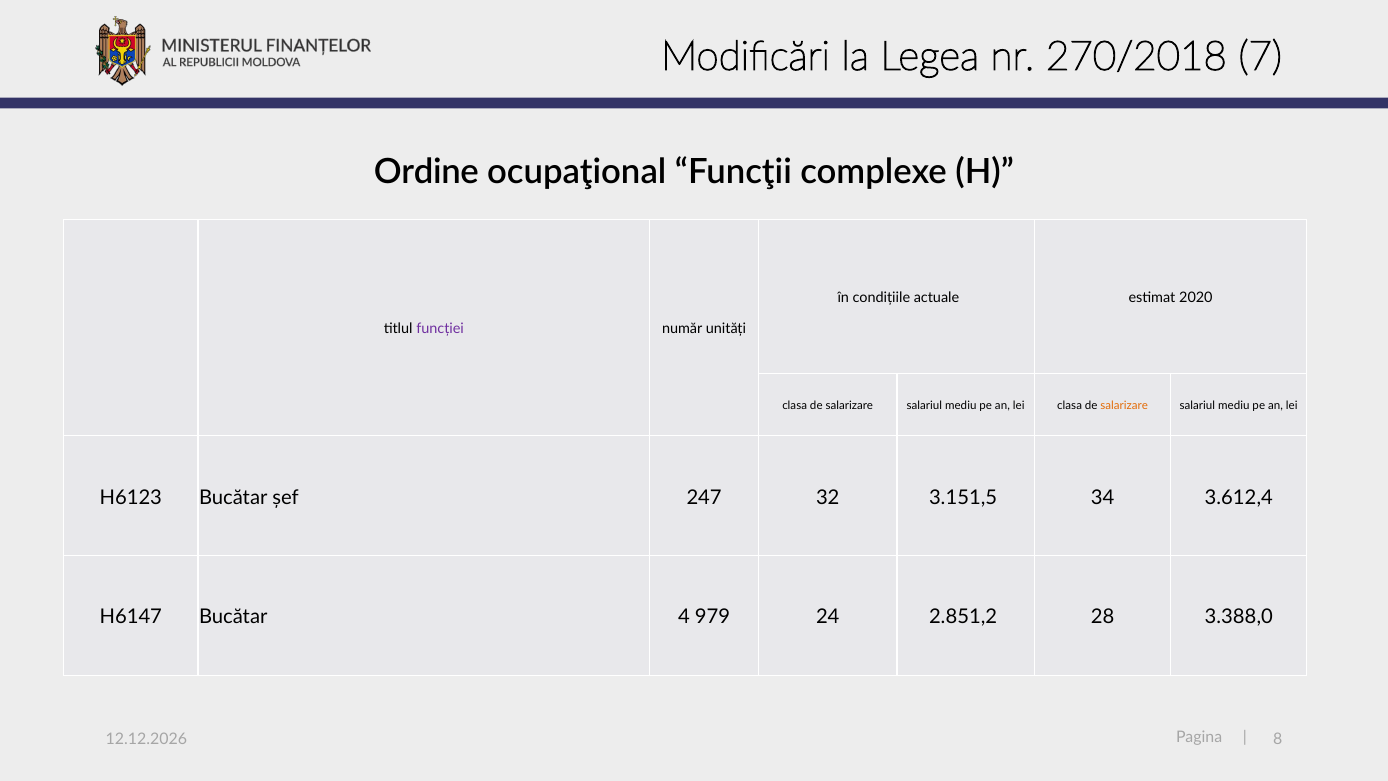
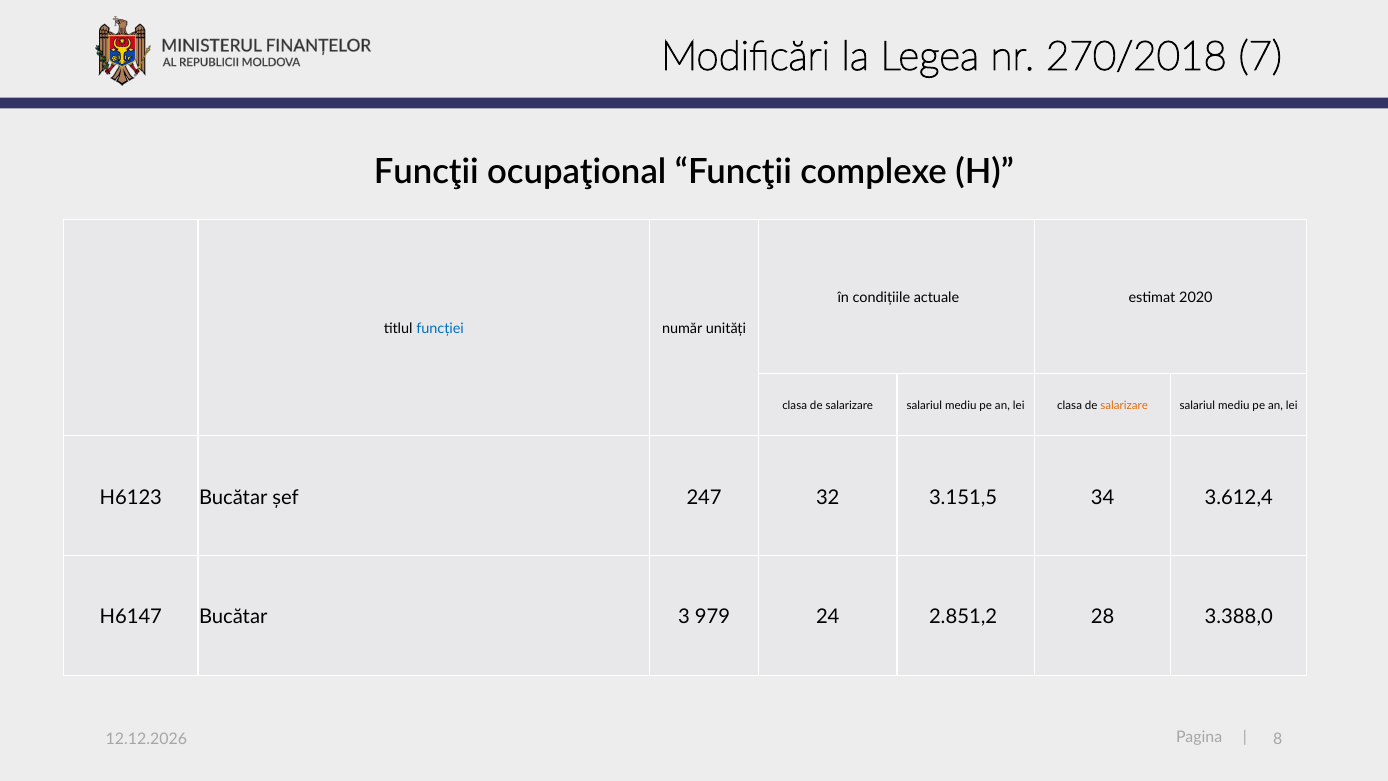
Ordine at (426, 172): Ordine -> Funcţii
funcției colour: purple -> blue
4: 4 -> 3
